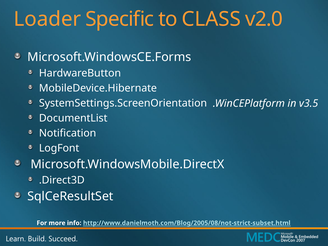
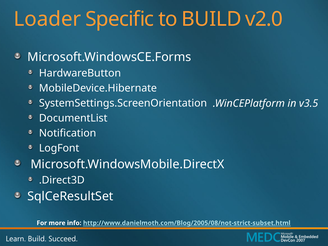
CLASS: CLASS -> BUILD
